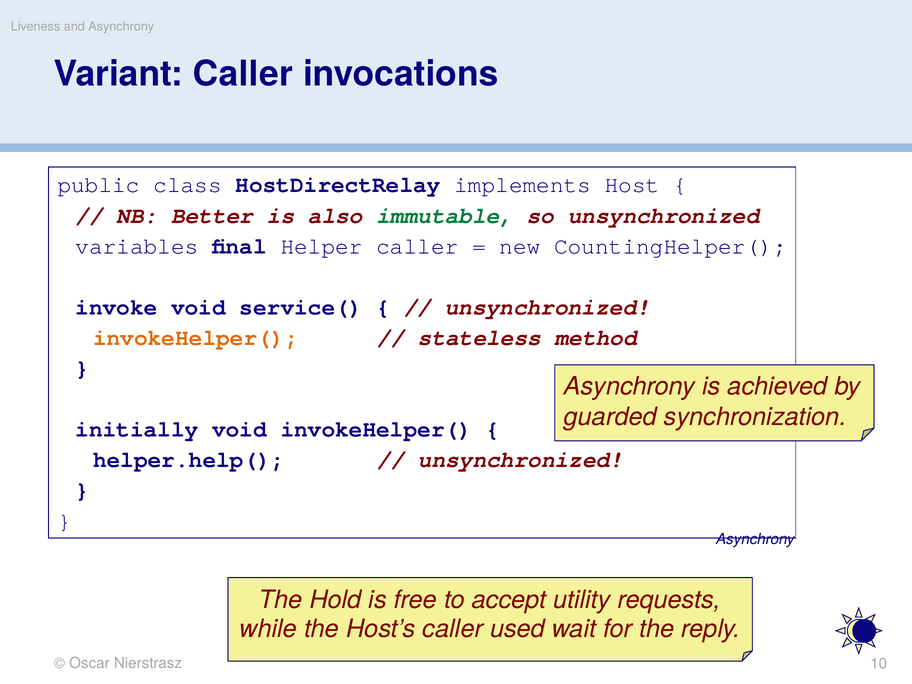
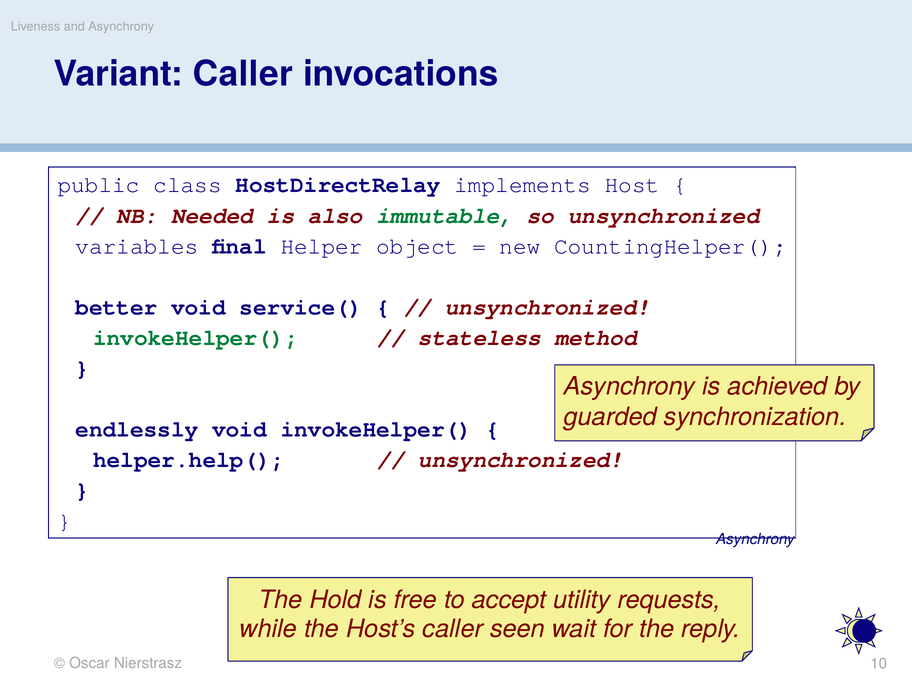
Better: Better -> Needed
Helper caller: caller -> object
invoke: invoke -> better
invokeHelper( at (196, 338) colour: orange -> green
initially: initially -> endlessly
used: used -> seen
